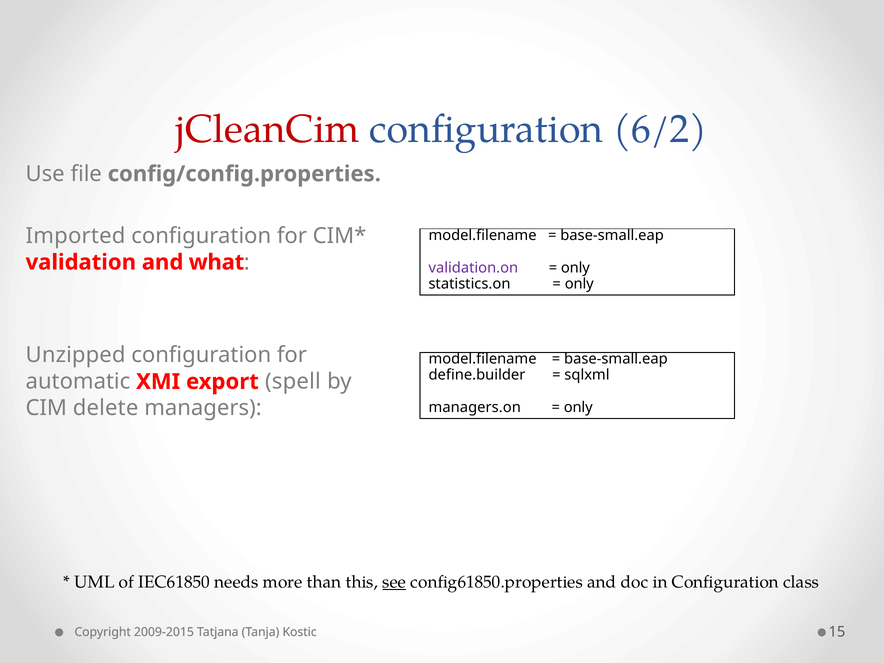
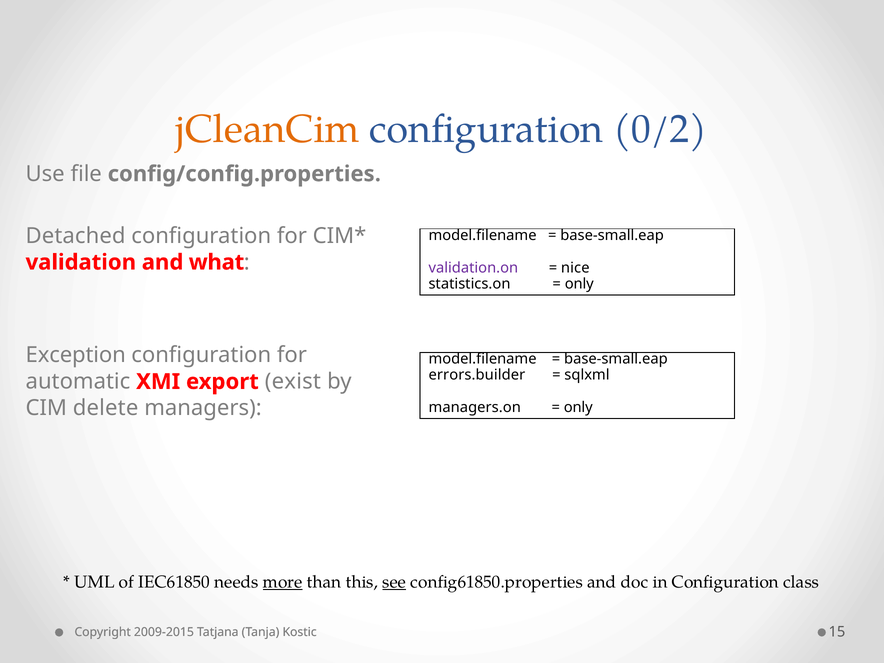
jCleanCim colour: red -> orange
6/2: 6/2 -> 0/2
Imported: Imported -> Detached
only at (575, 268): only -> nice
Unzipped: Unzipped -> Exception
define.builder: define.builder -> errors.builder
spell: spell -> exist
more underline: none -> present
